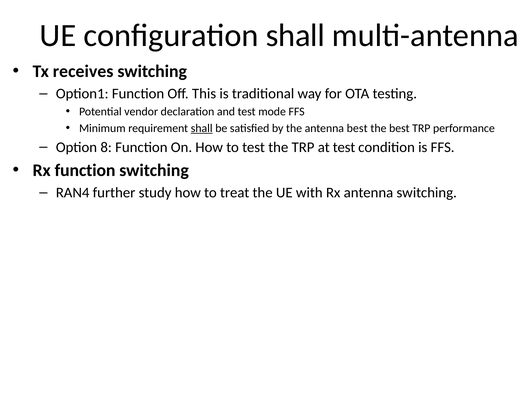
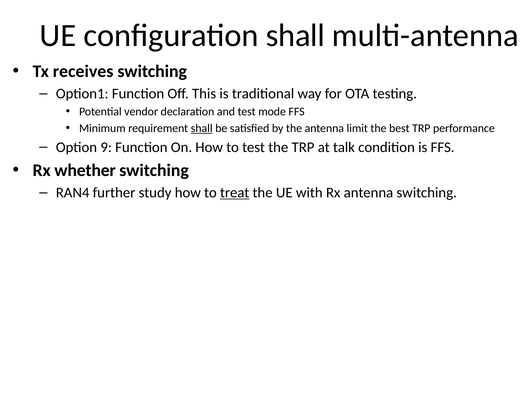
antenna best: best -> limit
8: 8 -> 9
at test: test -> talk
Rx function: function -> whether
treat underline: none -> present
